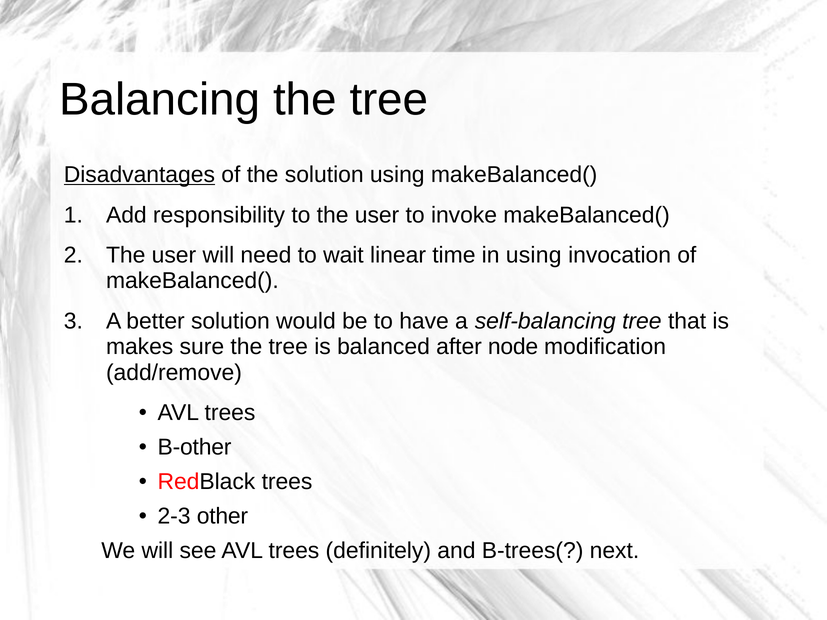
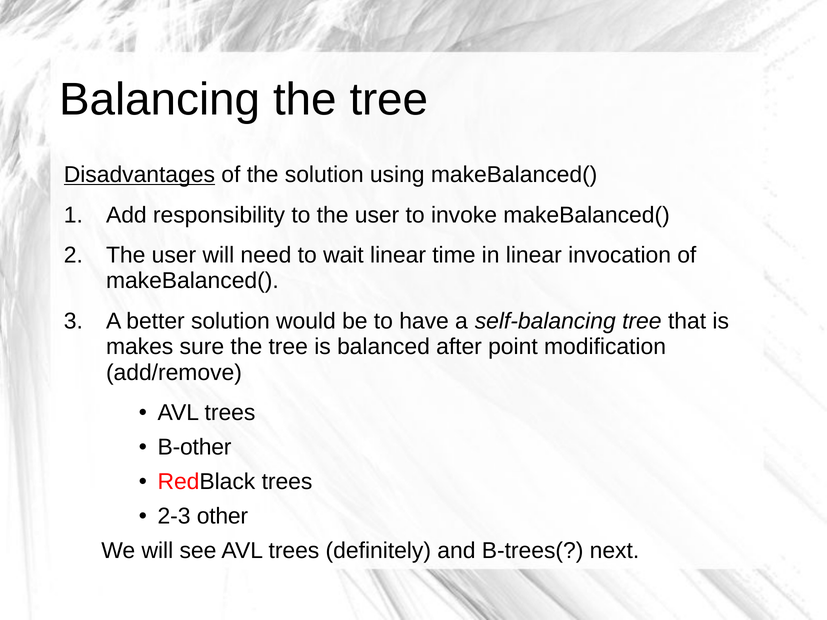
in using: using -> linear
node: node -> point
